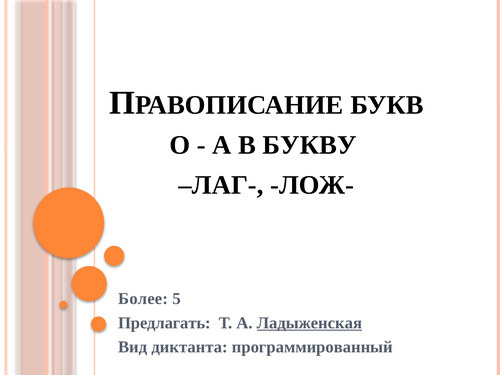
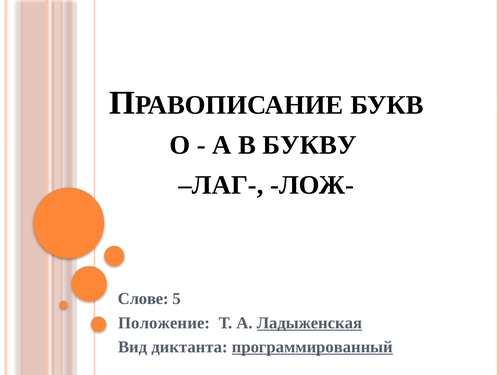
Более: Более -> Слове
Предлагать: Предлагать -> Положение
программированный underline: none -> present
